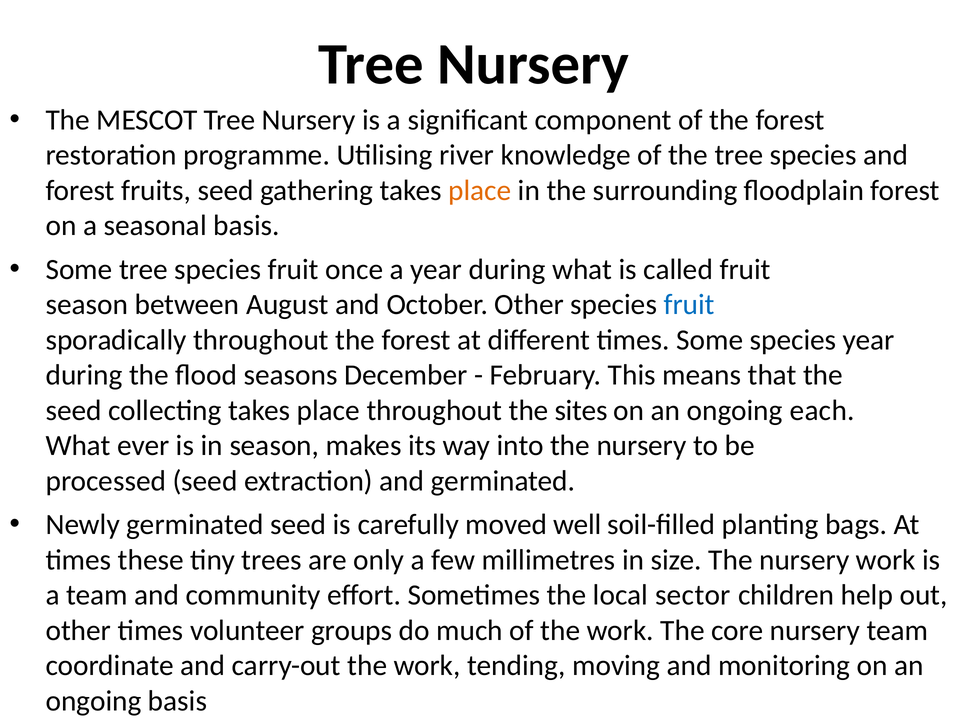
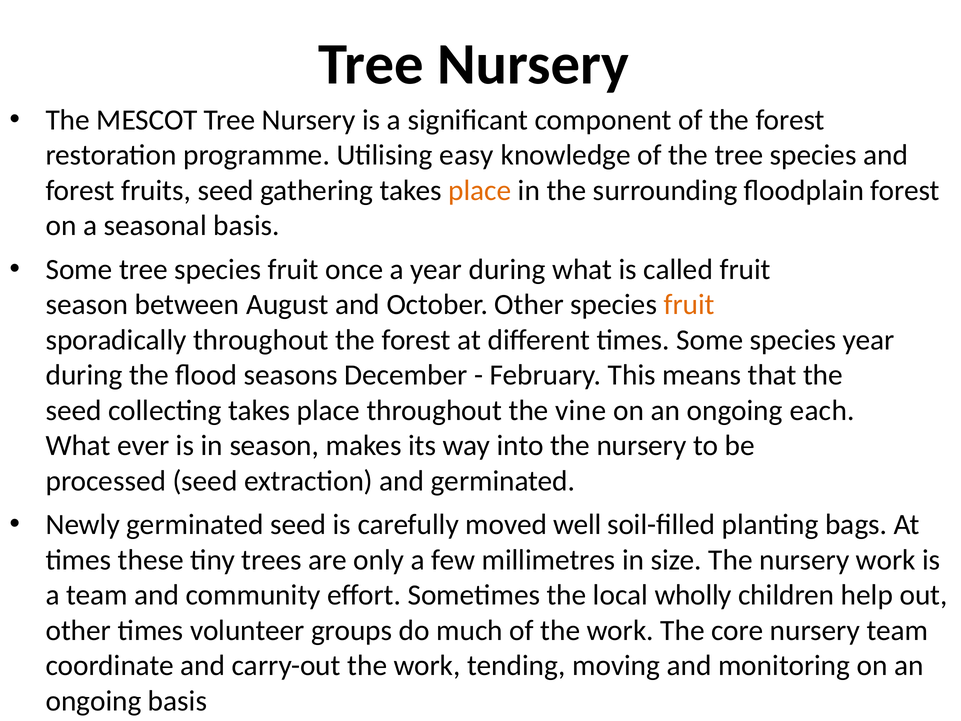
river: river -> easy
fruit at (689, 305) colour: blue -> orange
sites: sites -> vine
sector: sector -> wholly
